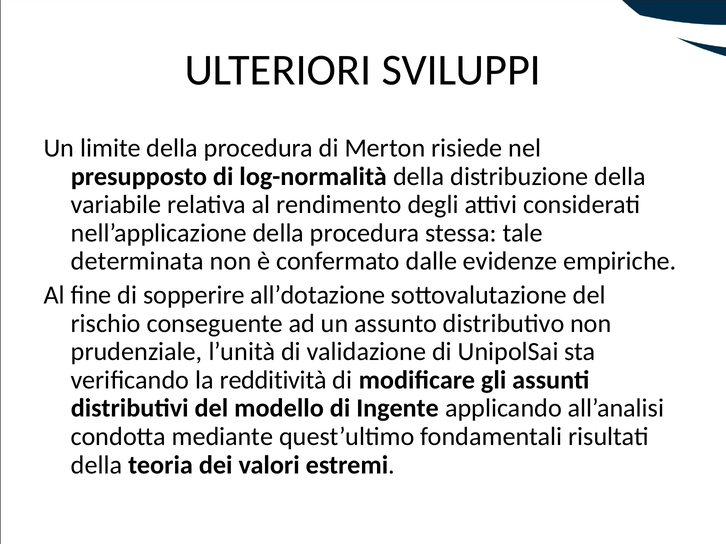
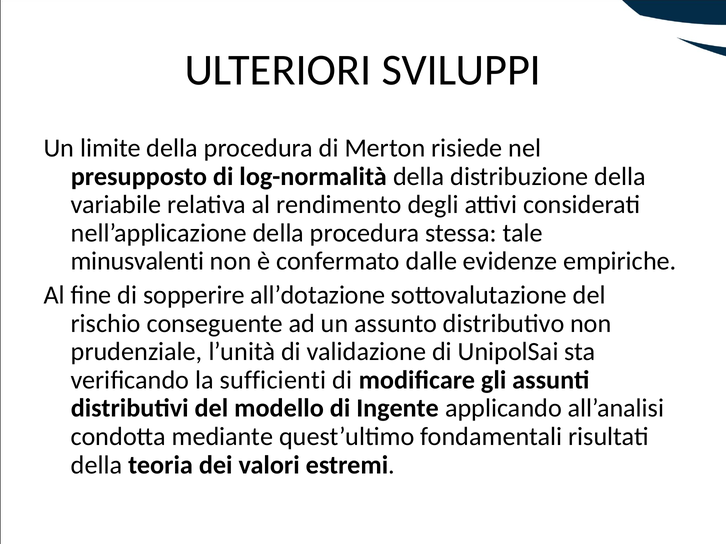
determinata: determinata -> minusvalenti
redditività: redditività -> sufficienti
